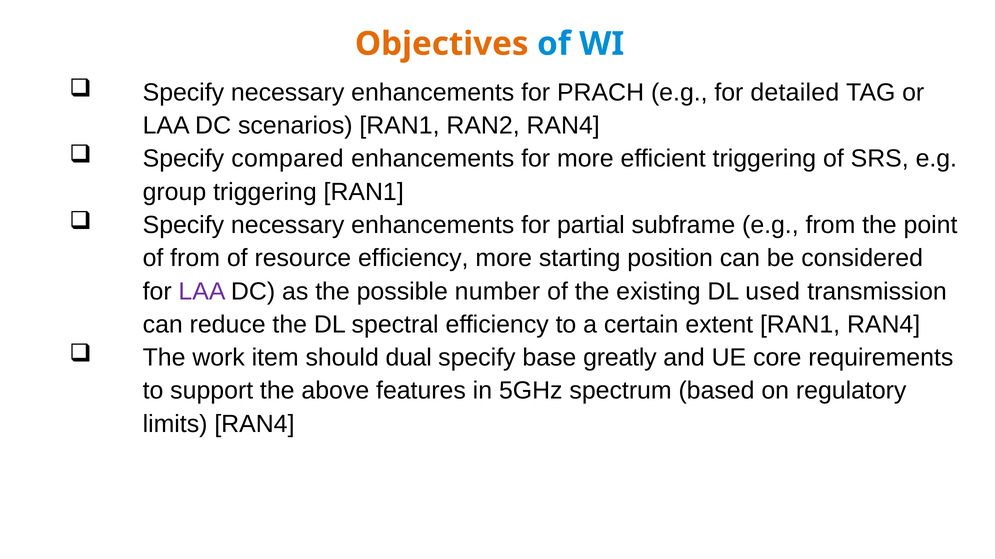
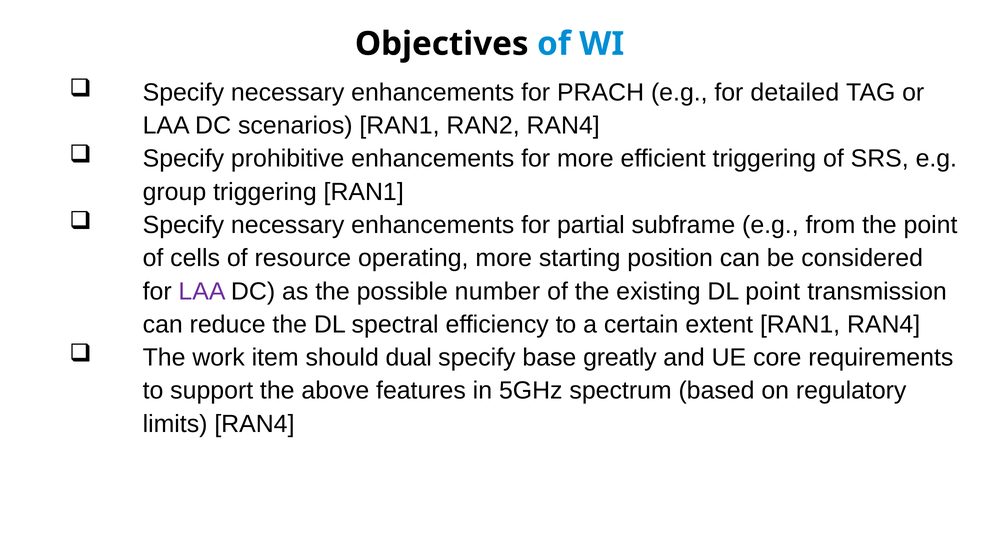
Objectives colour: orange -> black
compared: compared -> prohibitive
of from: from -> cells
resource efficiency: efficiency -> operating
DL used: used -> point
